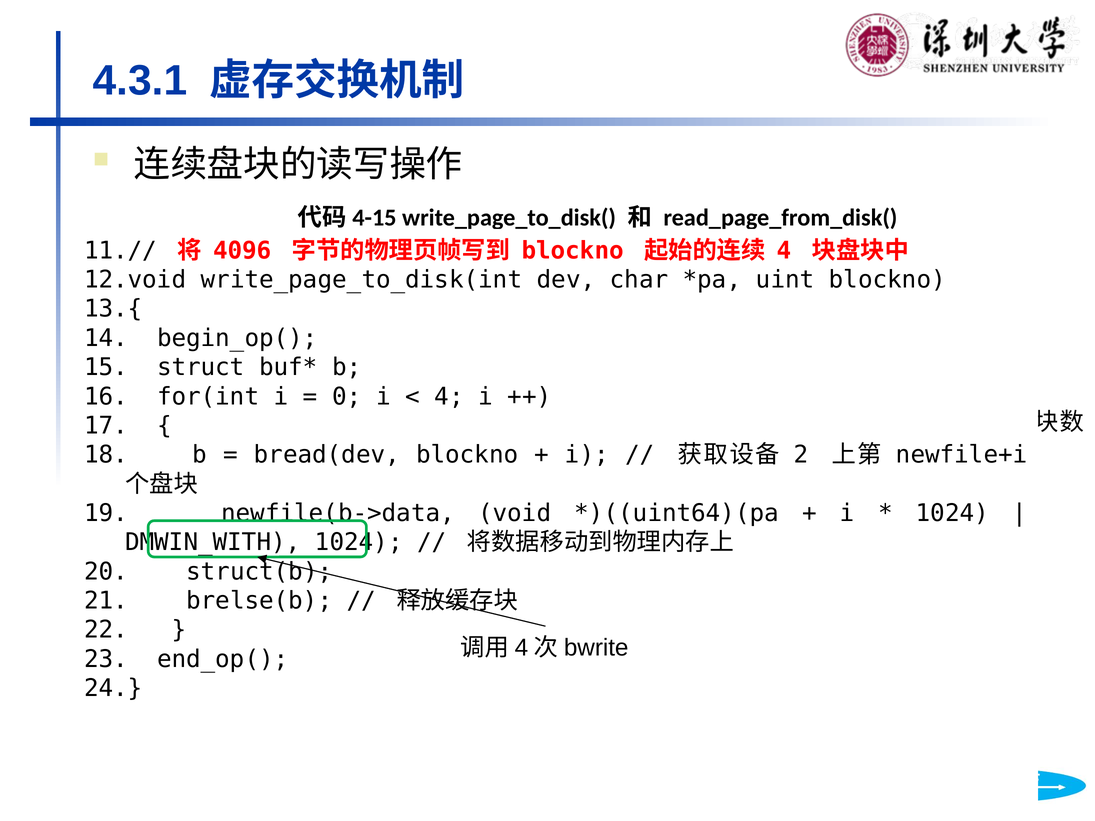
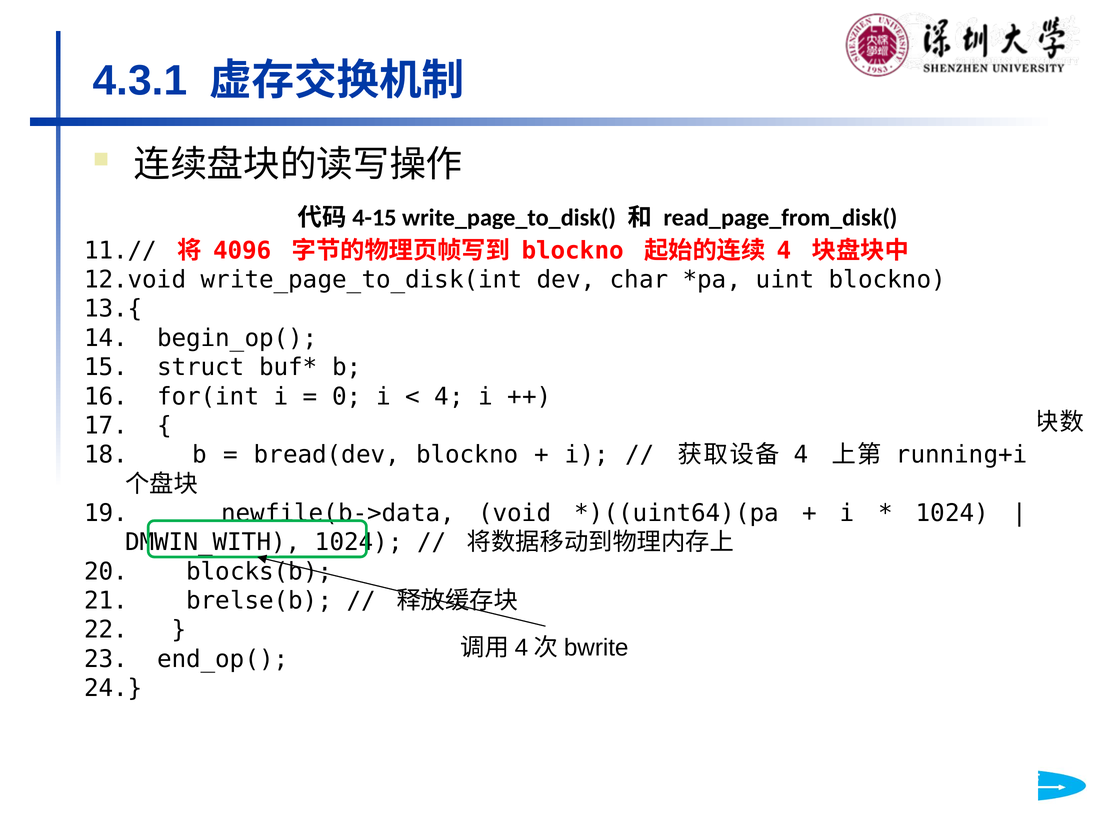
2 at (801, 455): 2 -> 4
newfile+i: newfile+i -> running+i
struct(b: struct(b -> blocks(b
